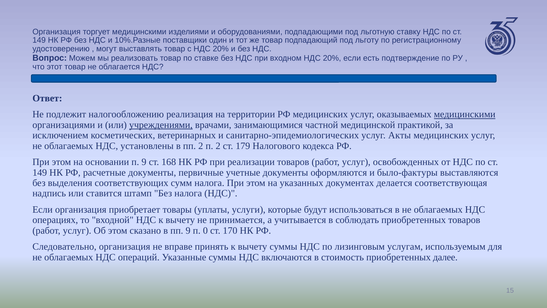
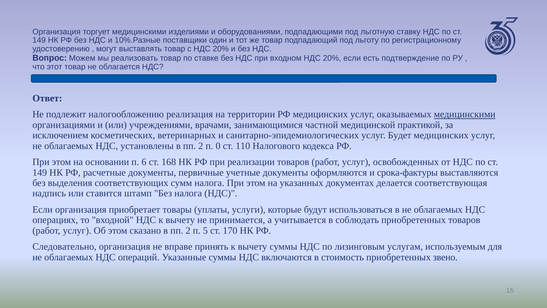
учреждениями underline: present -> none
Акты: Акты -> Будет
п 2: 2 -> 0
179: 179 -> 110
п 9: 9 -> 6
было-фактуры: было-фактуры -> срока-фактуры
сказано в пп 9: 9 -> 2
0: 0 -> 5
далее: далее -> звено
